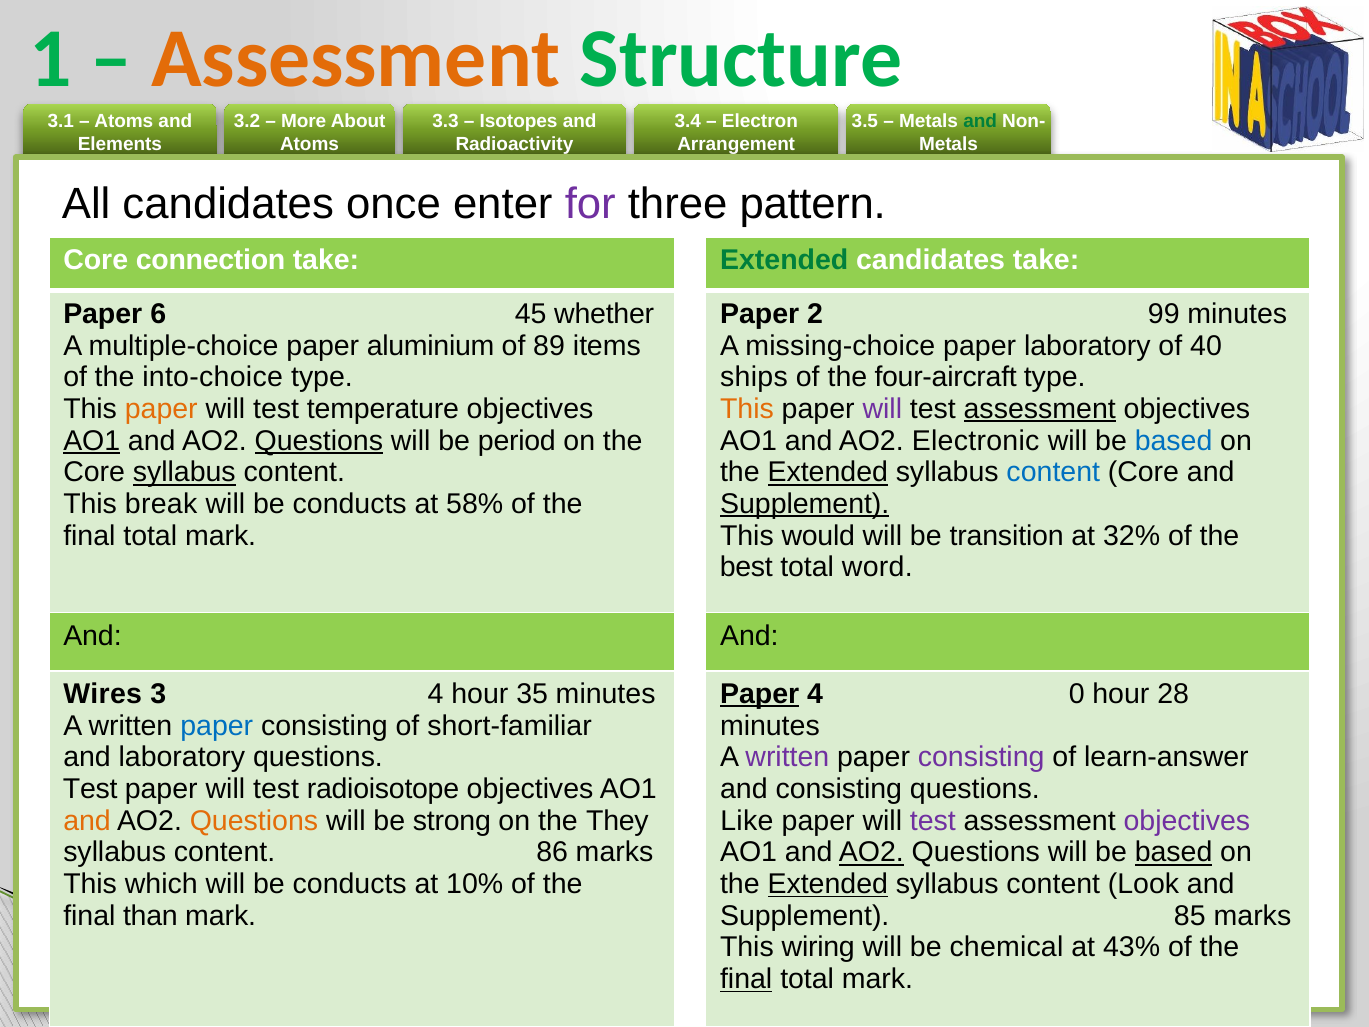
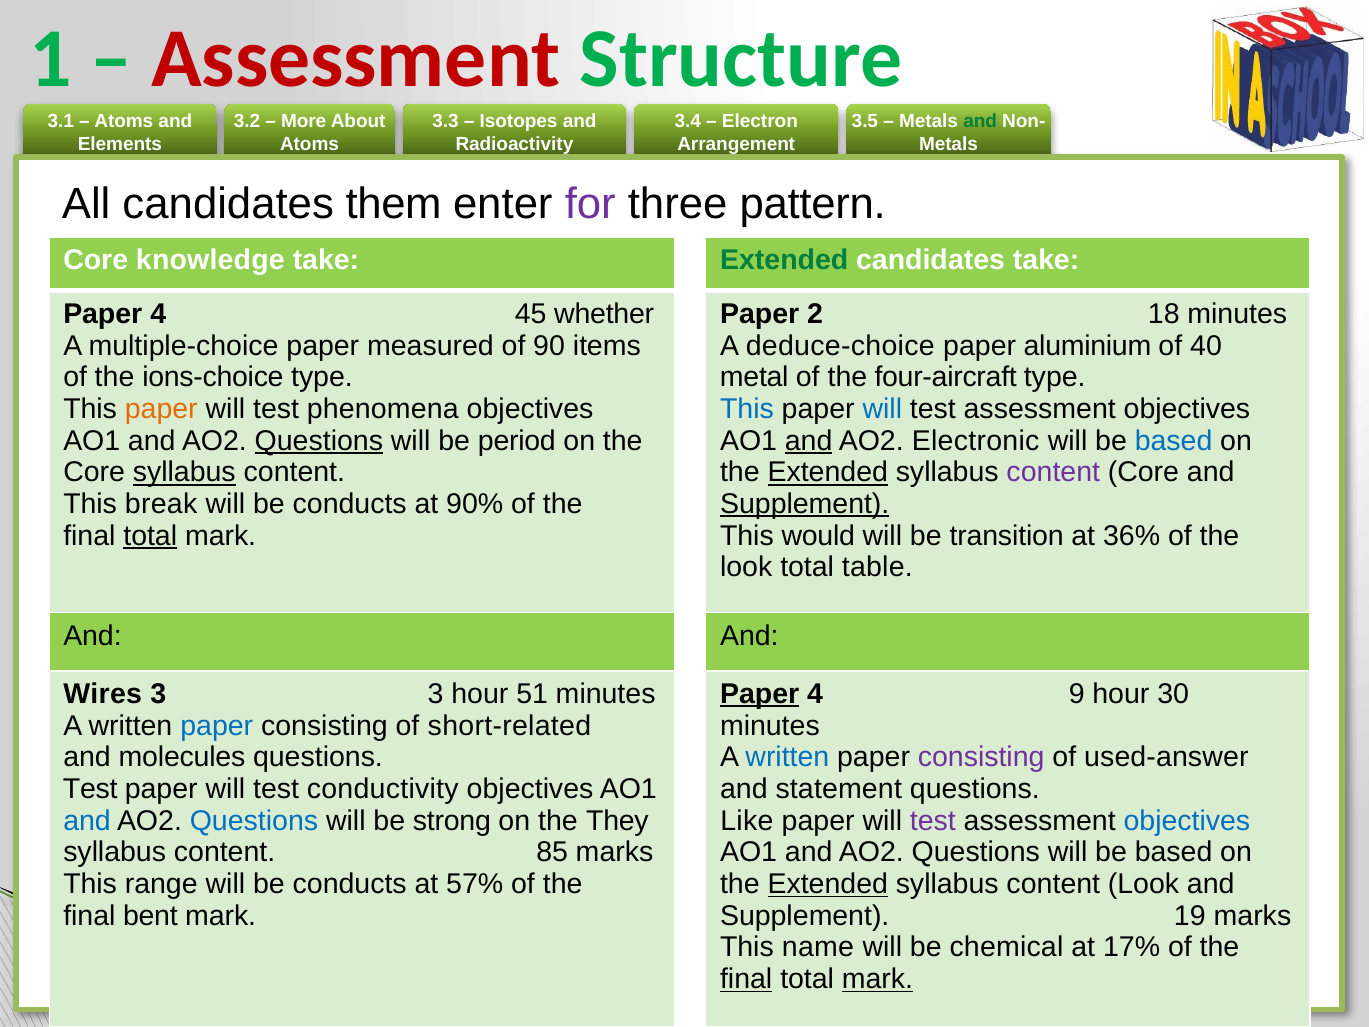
Assessment at (356, 59) colour: orange -> red
once: once -> them
connection: connection -> knowledge
6 at (158, 314): 6 -> 4
99: 99 -> 18
aluminium: aluminium -> measured
89: 89 -> 90
missing-choice: missing-choice -> deduce-choice
paper laboratory: laboratory -> aluminium
into-choice: into-choice -> ions-choice
ships: ships -> metal
temperature: temperature -> phenomena
This at (747, 409) colour: orange -> blue
will at (882, 409) colour: purple -> blue
assessment at (1040, 409) underline: present -> none
AO1 at (92, 441) underline: present -> none
and at (809, 441) underline: none -> present
content at (1053, 472) colour: blue -> purple
58%: 58% -> 90%
total at (150, 536) underline: none -> present
32%: 32% -> 36%
best at (746, 567): best -> look
word: word -> table
3 4: 4 -> 3
35: 35 -> 51
0: 0 -> 9
28: 28 -> 30
short-familiar: short-familiar -> short-related
and laboratory: laboratory -> molecules
written at (787, 757) colour: purple -> blue
learn-answer: learn-answer -> used-answer
radioisotope: radioisotope -> conductivity
and consisting: consisting -> statement
and at (87, 821) colour: orange -> blue
Questions at (254, 821) colour: orange -> blue
objectives at (1187, 821) colour: purple -> blue
86: 86 -> 85
AO2 at (871, 852) underline: present -> none
based at (1174, 852) underline: present -> none
which: which -> range
10%: 10% -> 57%
than: than -> bent
85: 85 -> 19
wiring: wiring -> name
43%: 43% -> 17%
mark at (877, 979) underline: none -> present
